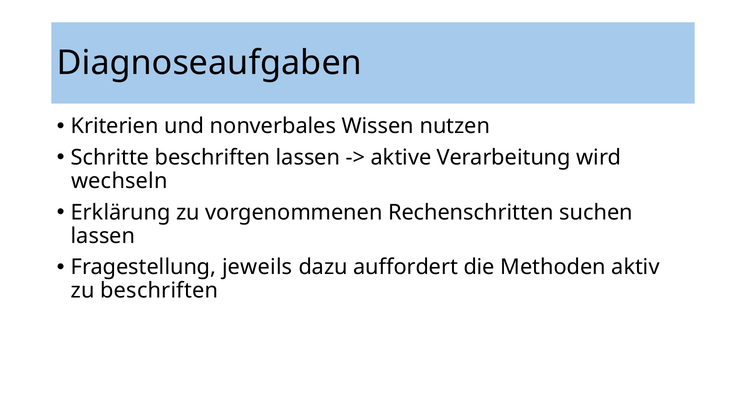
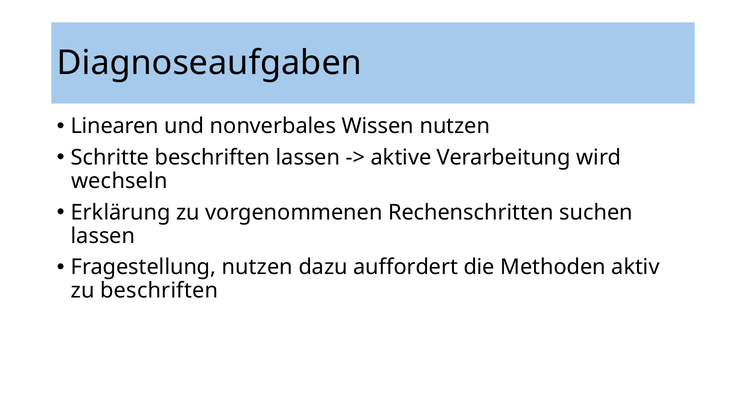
Kriterien: Kriterien -> Linearen
Fragestellung jeweils: jeweils -> nutzen
